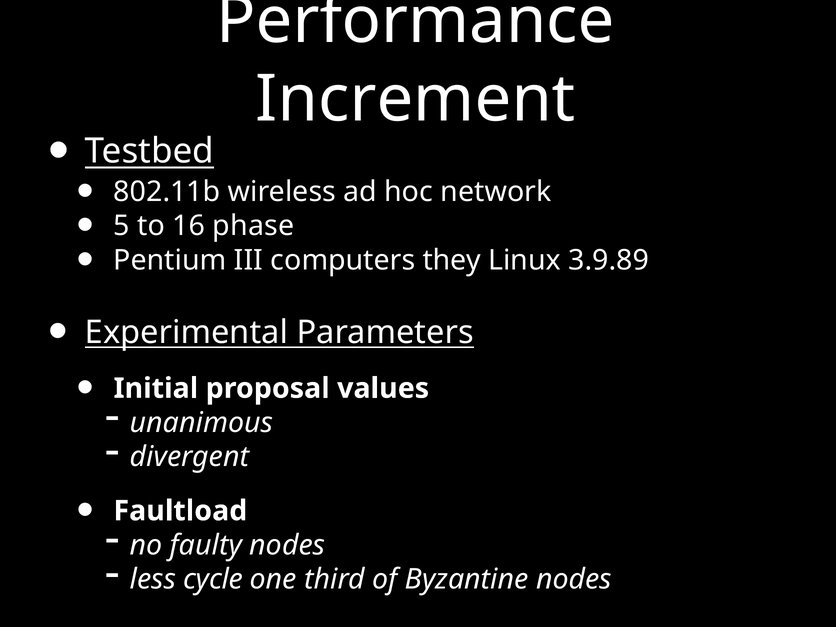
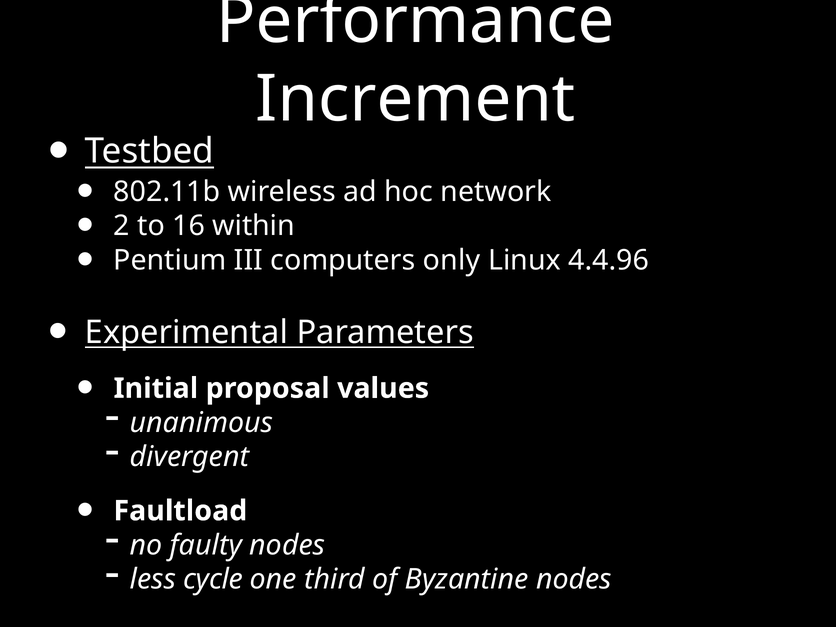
5: 5 -> 2
phase: phase -> within
they: they -> only
3.9.89: 3.9.89 -> 4.4.96
